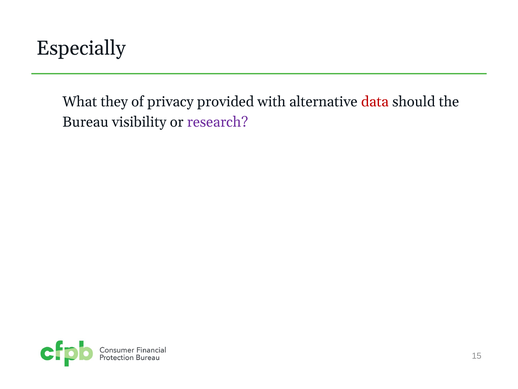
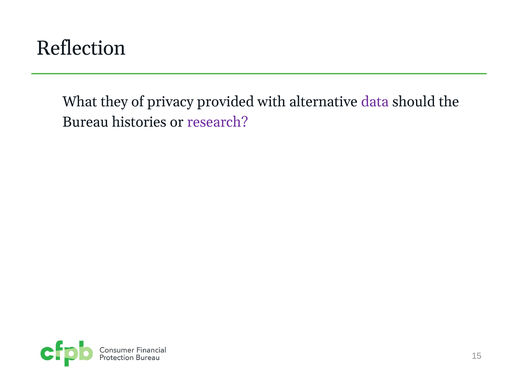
Especially: Especially -> Reflection
data colour: red -> purple
visibility: visibility -> histories
